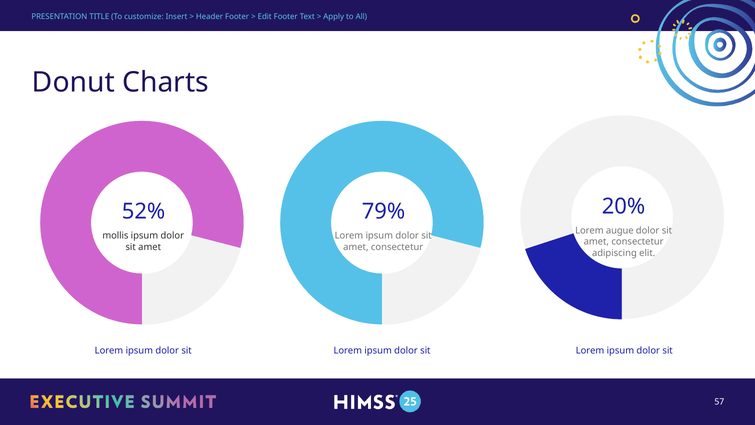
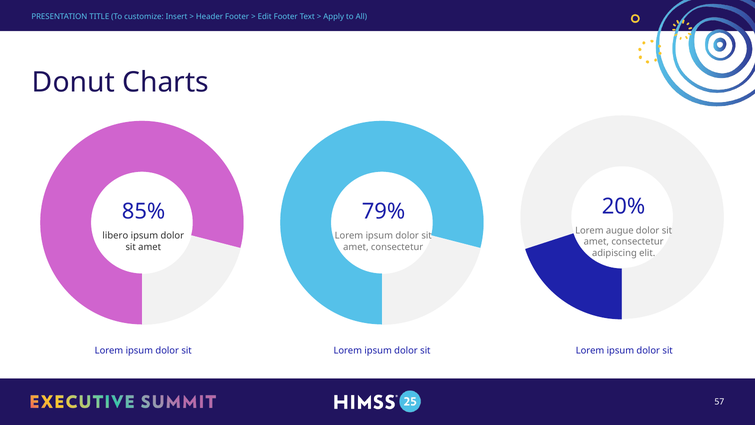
52%: 52% -> 85%
mollis: mollis -> libero
